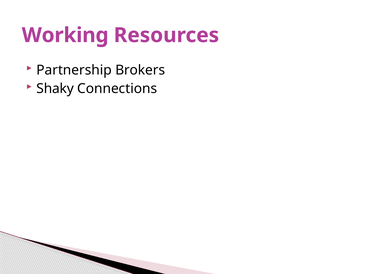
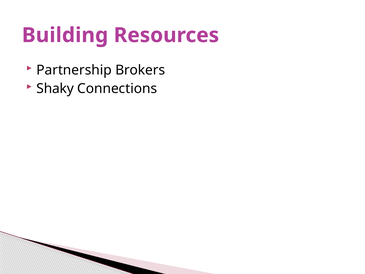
Working: Working -> Building
